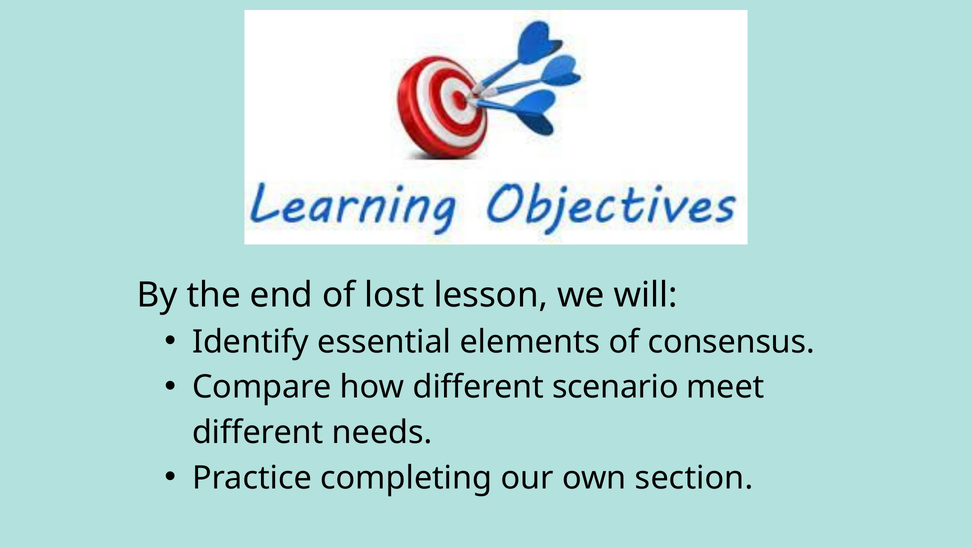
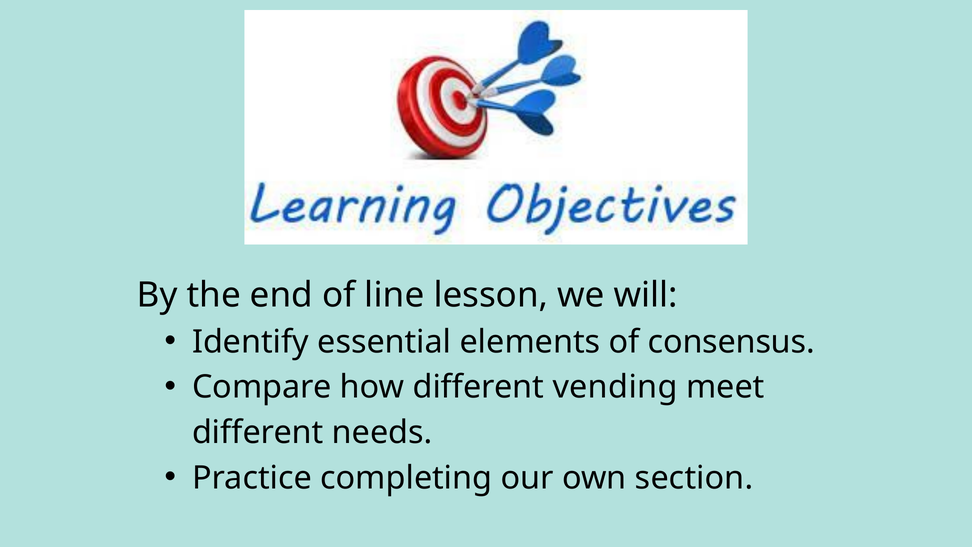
lost: lost -> line
scenario: scenario -> vending
